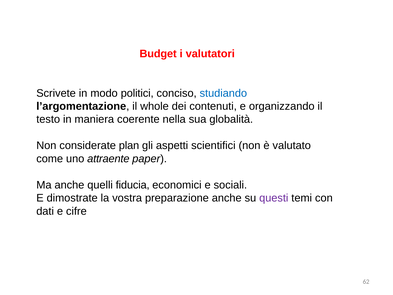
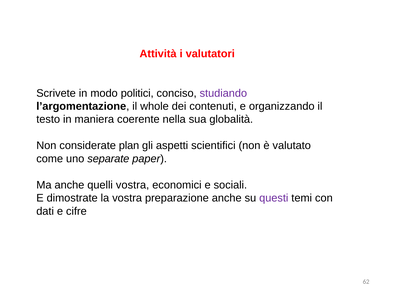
Budget: Budget -> Attività
studiando colour: blue -> purple
attraente: attraente -> separate
quelli fiducia: fiducia -> vostra
